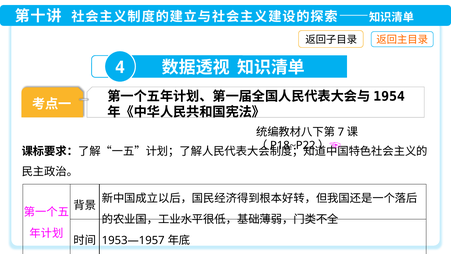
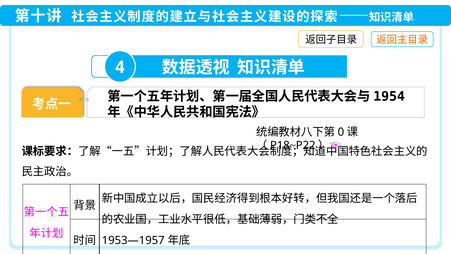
7: 7 -> 0
